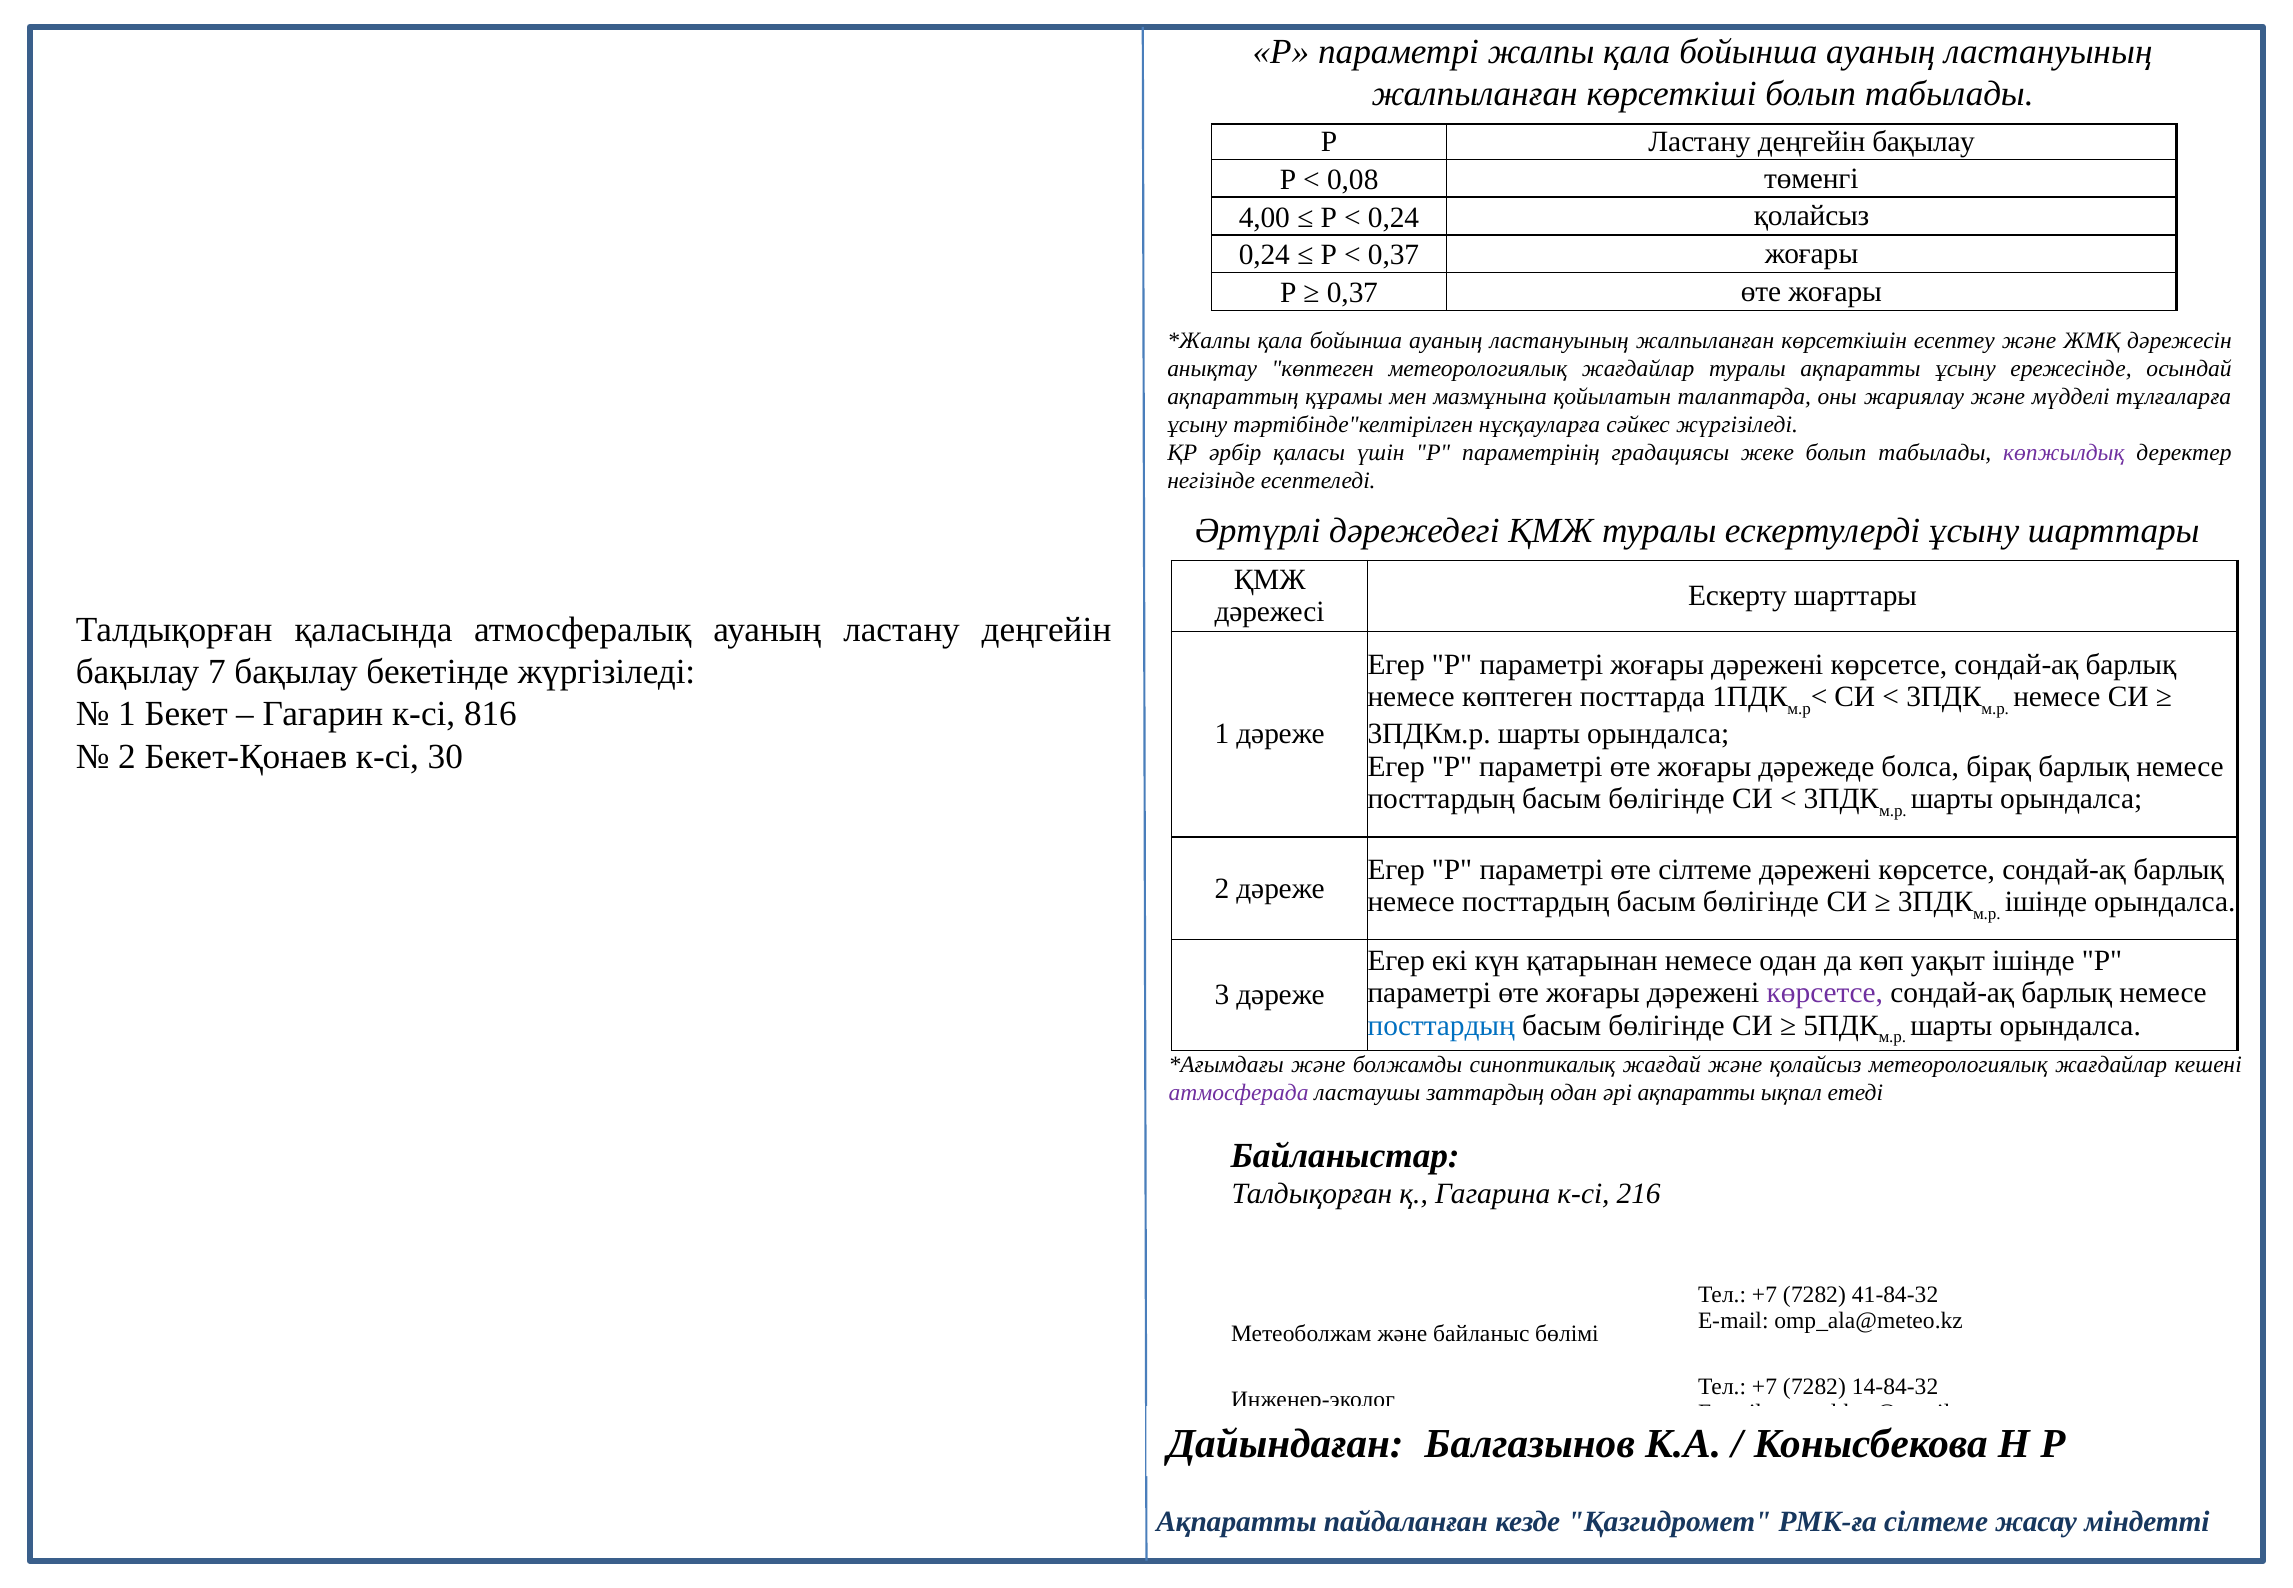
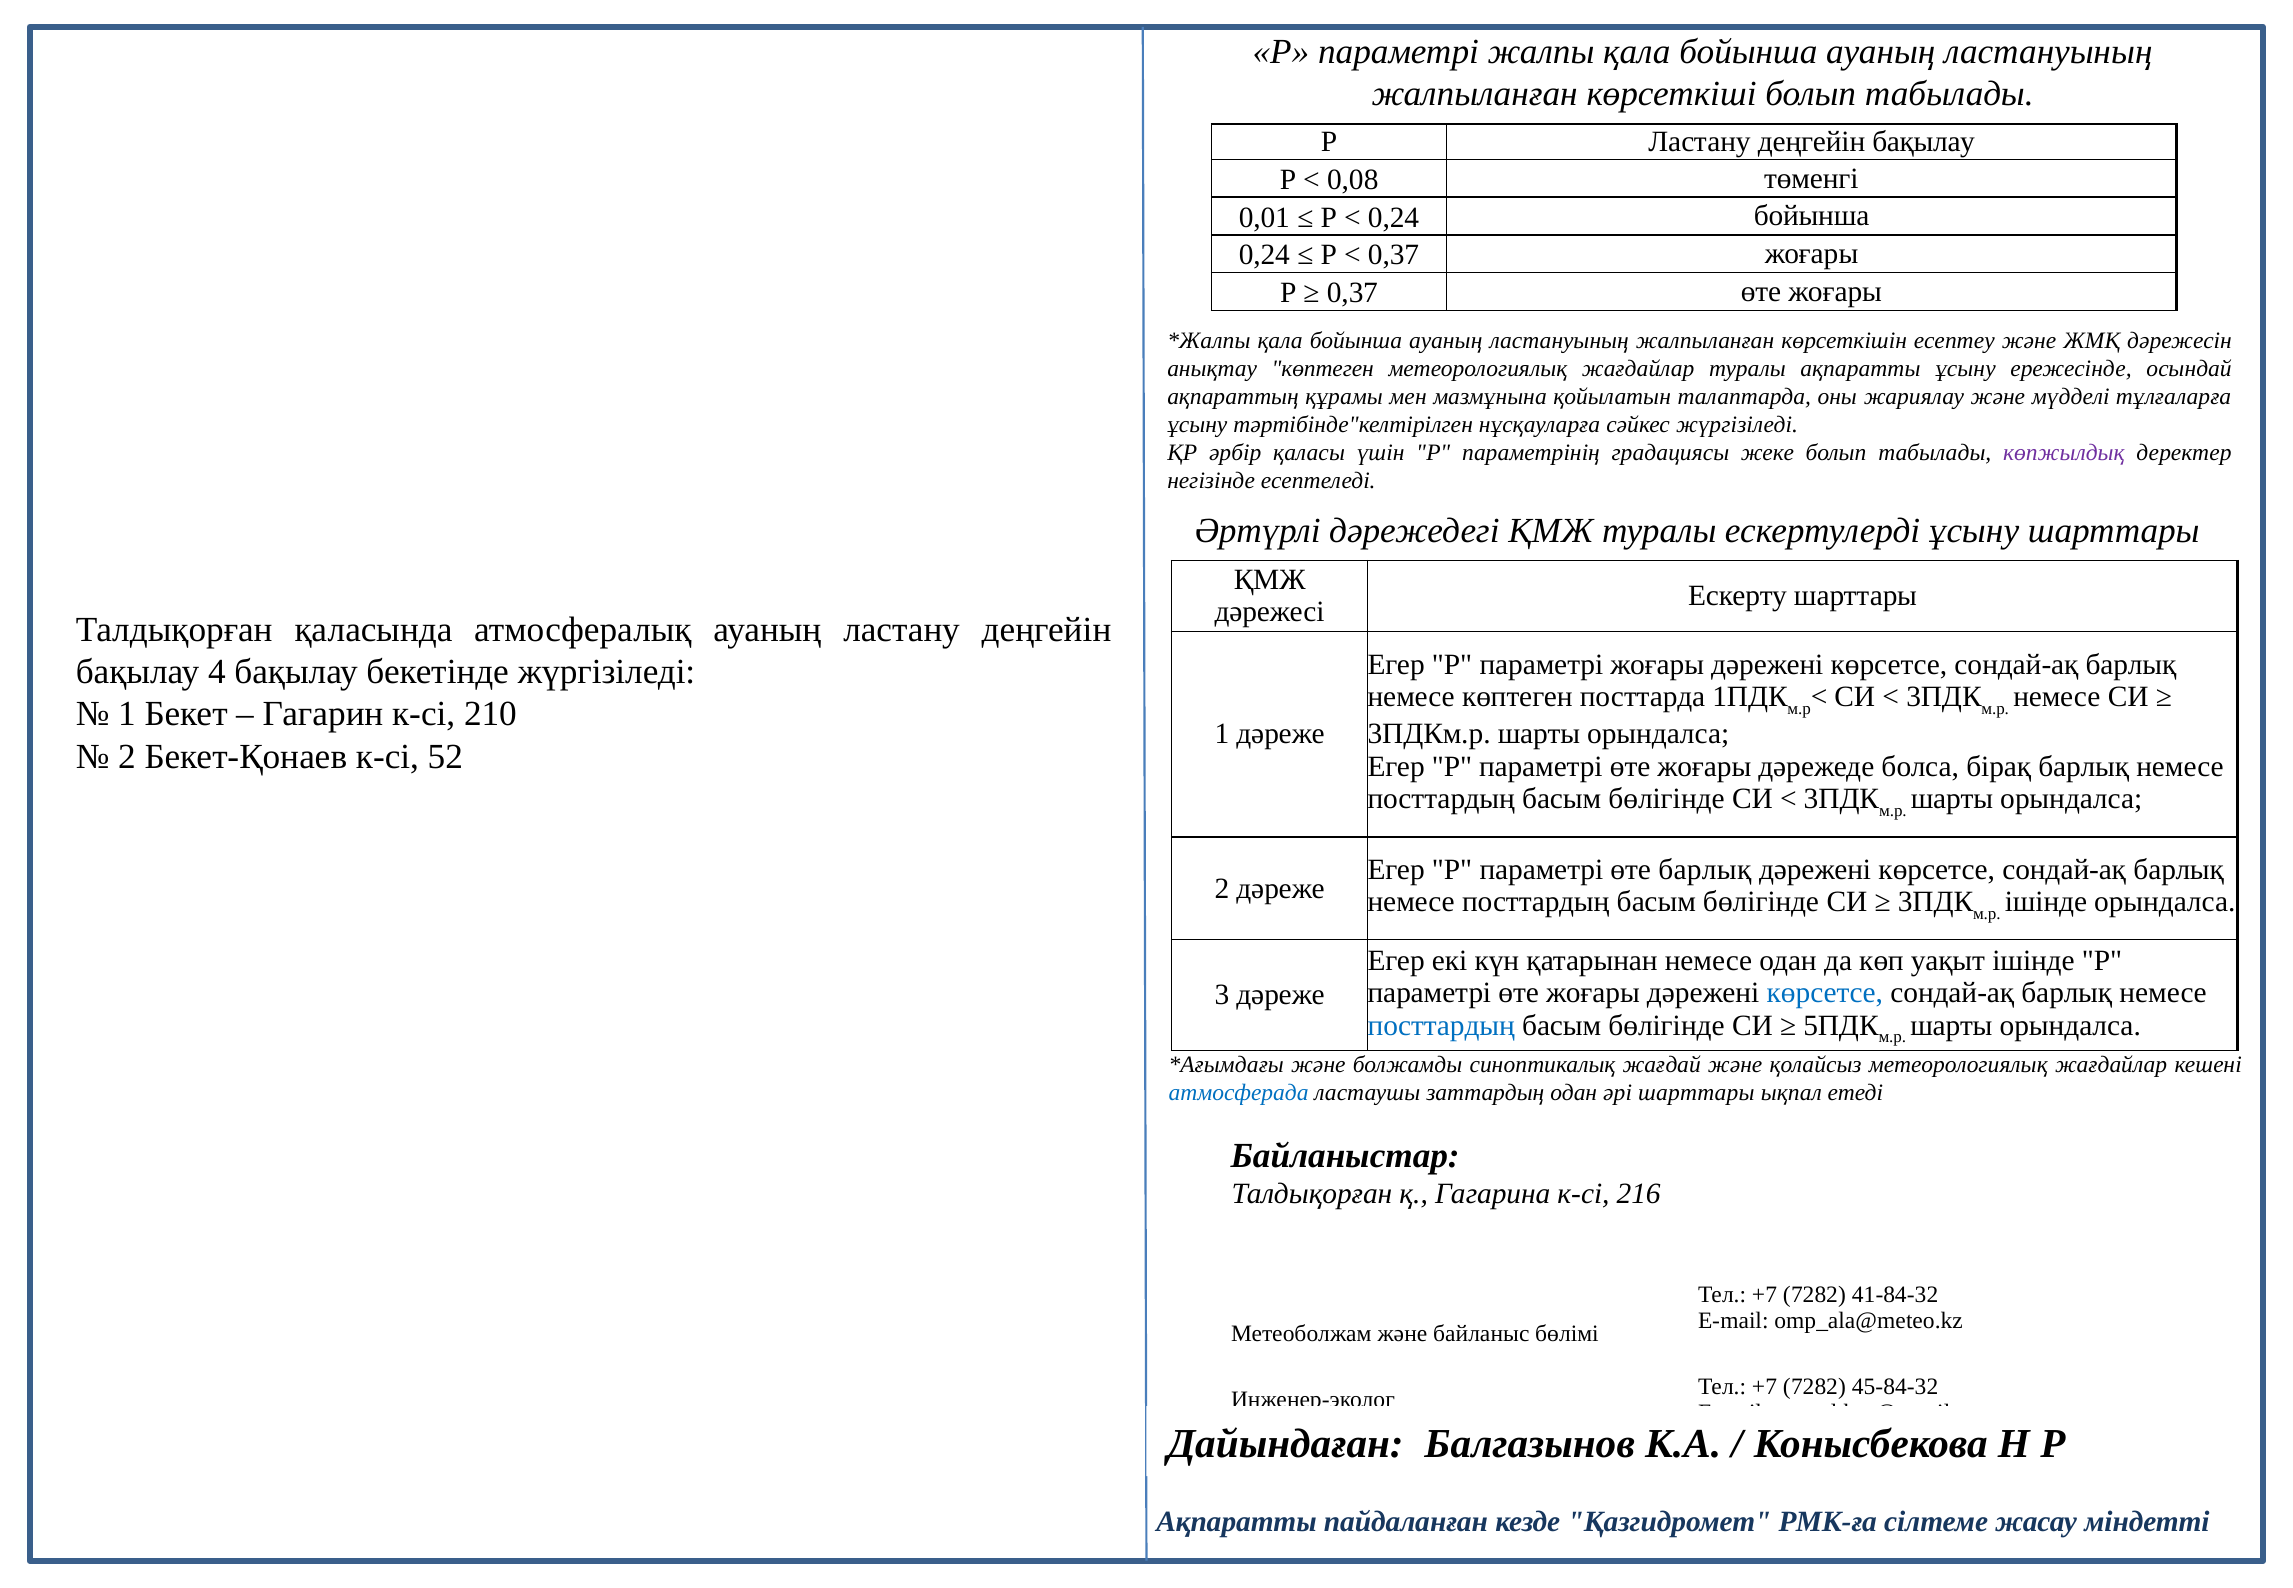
4,00: 4,00 -> 0,01
0,24 қолайсыз: қолайсыз -> бойынша
7: 7 -> 4
816: 816 -> 210
30: 30 -> 52
өте сілтеме: сілтеме -> барлық
көрсетсе at (1825, 993) colour: purple -> blue
атмосферада colour: purple -> blue
әрі ақпаратты: ақпаратты -> шарттары
14-84-32: 14-84-32 -> 45-84-32
